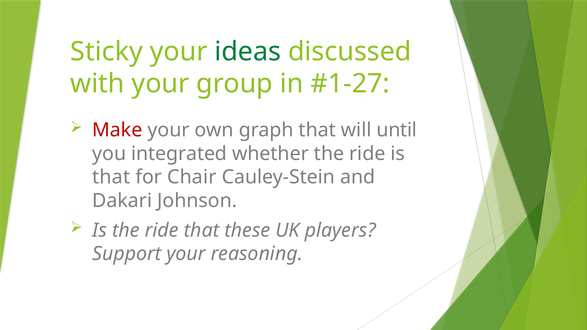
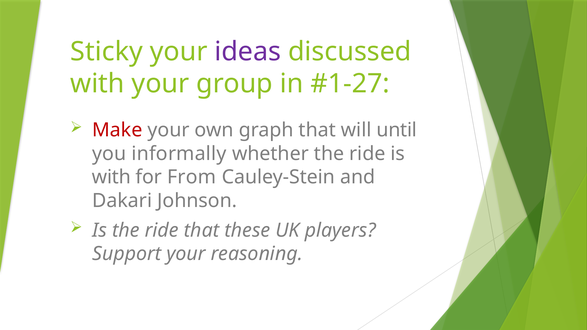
ideas colour: green -> purple
integrated: integrated -> informally
that at (111, 177): that -> with
Chair: Chair -> From
